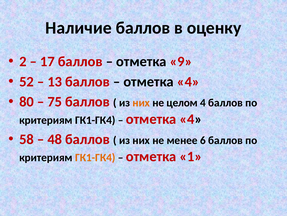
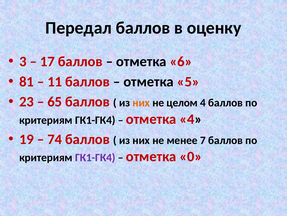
Наличие: Наличие -> Передал
2: 2 -> 3
9: 9 -> 6
52: 52 -> 81
13: 13 -> 11
4 at (188, 81): 4 -> 5
80: 80 -> 23
75: 75 -> 65
58: 58 -> 19
48: 48 -> 74
6: 6 -> 7
ГК1-ГК4 at (95, 157) colour: orange -> purple
1: 1 -> 0
